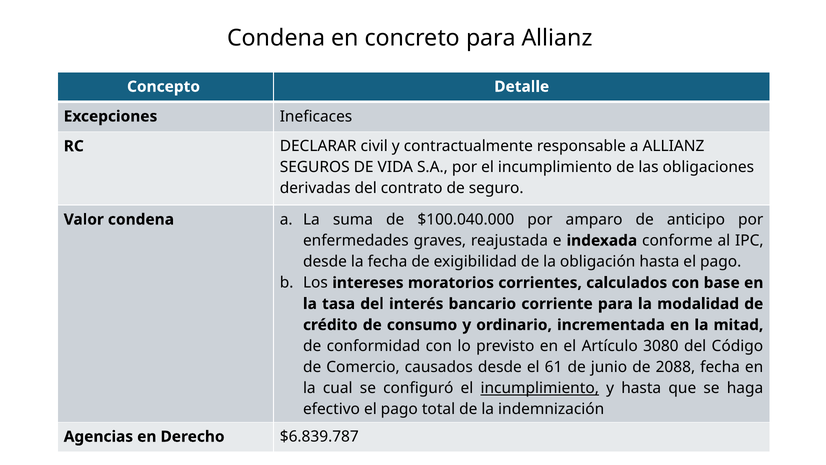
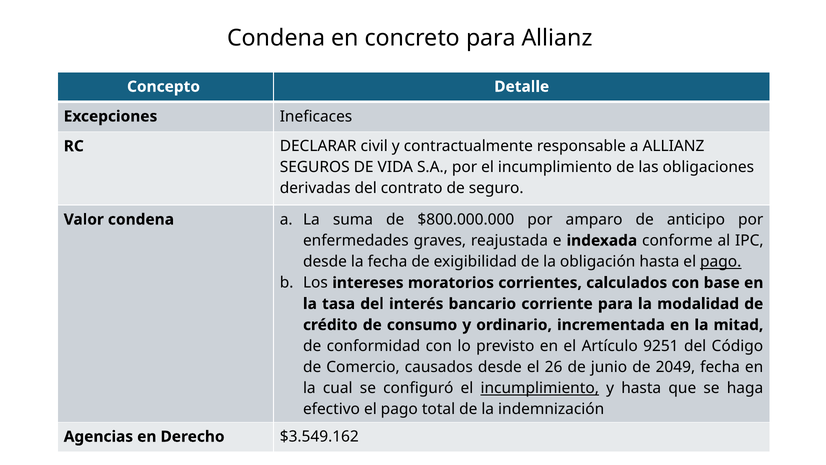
$100.040.000: $100.040.000 -> $800.000.000
pago at (721, 261) underline: none -> present
3080: 3080 -> 9251
61: 61 -> 26
2088: 2088 -> 2049
$6.839.787: $6.839.787 -> $3.549.162
